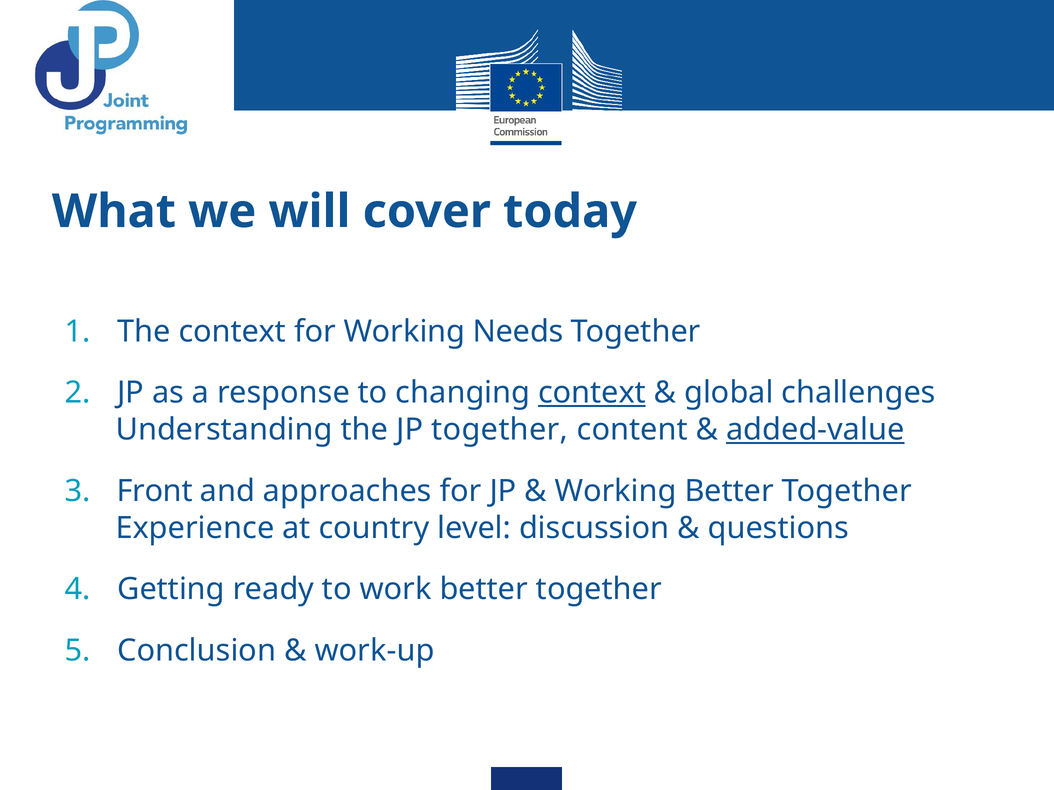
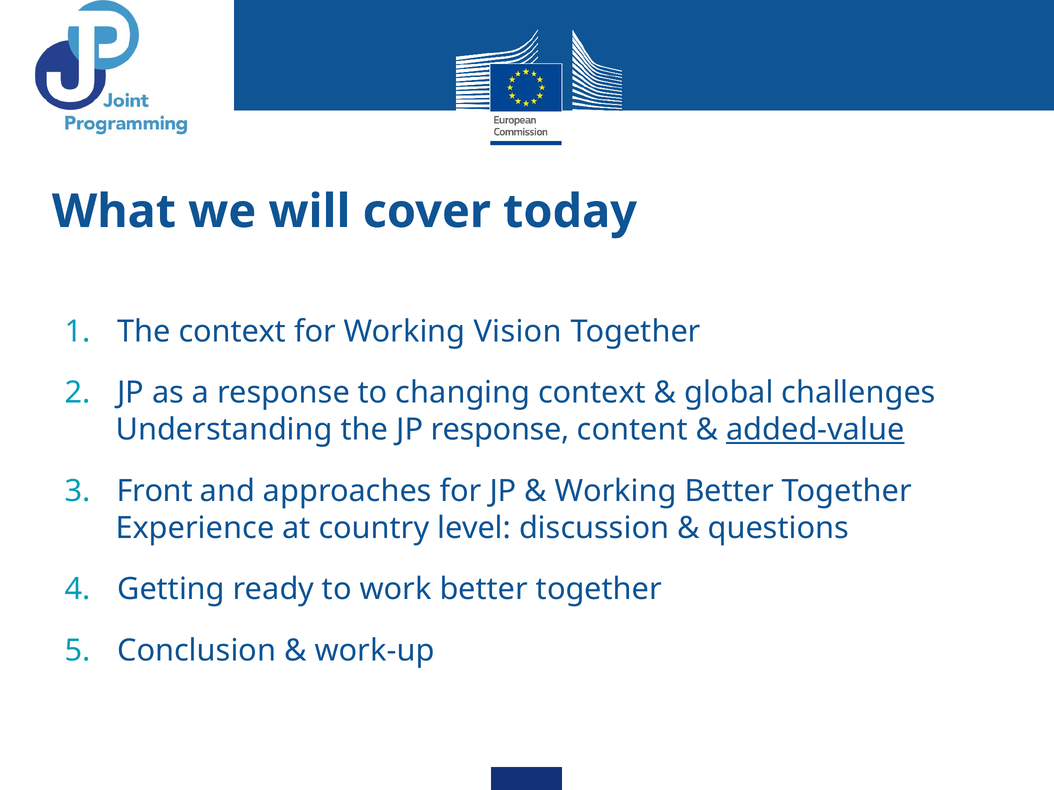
Needs: Needs -> Vision
context at (592, 393) underline: present -> none
JP together: together -> response
